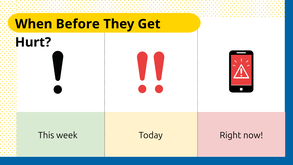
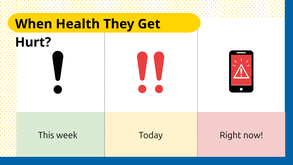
Before: Before -> Health
